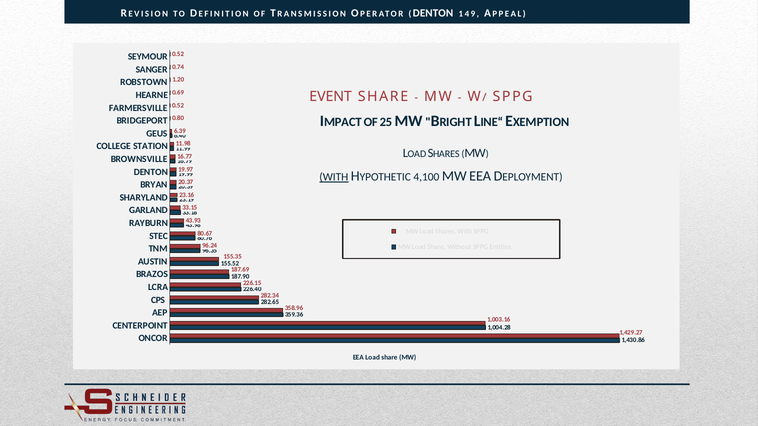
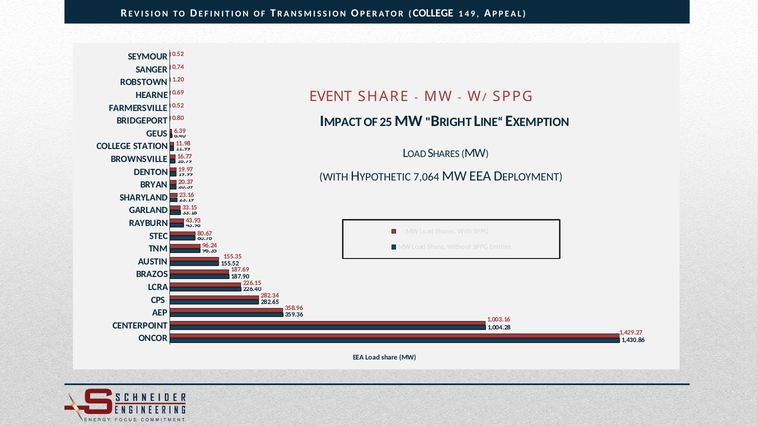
DENTON at (433, 13): DENTON -> COLLEGE
WITH at (334, 177) underline: present -> none
4,100: 4,100 -> 7,064
